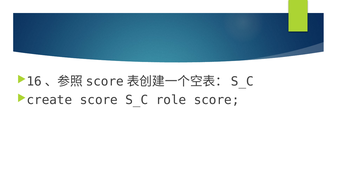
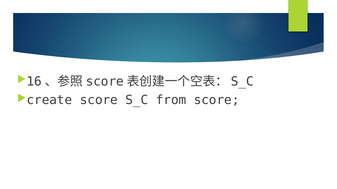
role: role -> from
